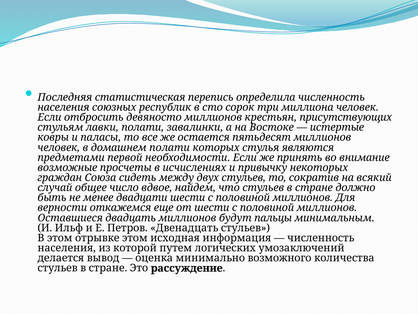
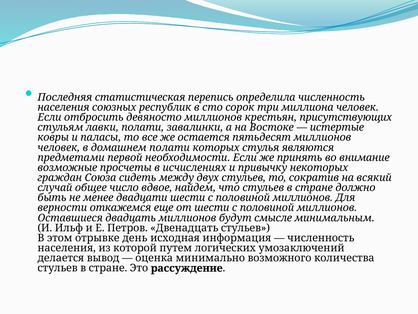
пальцы: пальцы -> смысле
отрывке этом: этом -> день
